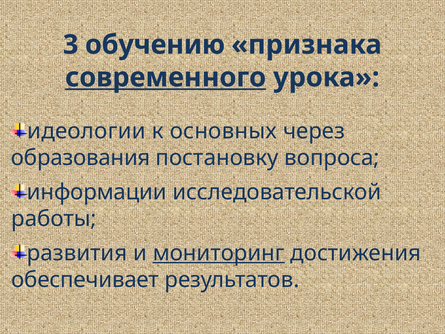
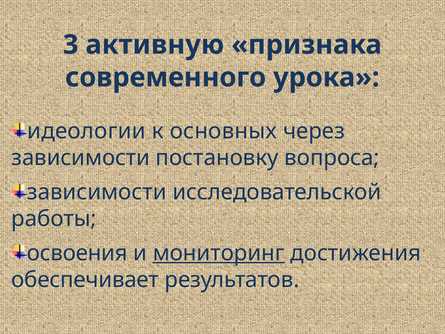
обучению: обучению -> активную
современного underline: present -> none
образования at (81, 158): образования -> зависимости
информации at (97, 192): информации -> зависимости
развития: развития -> освоения
